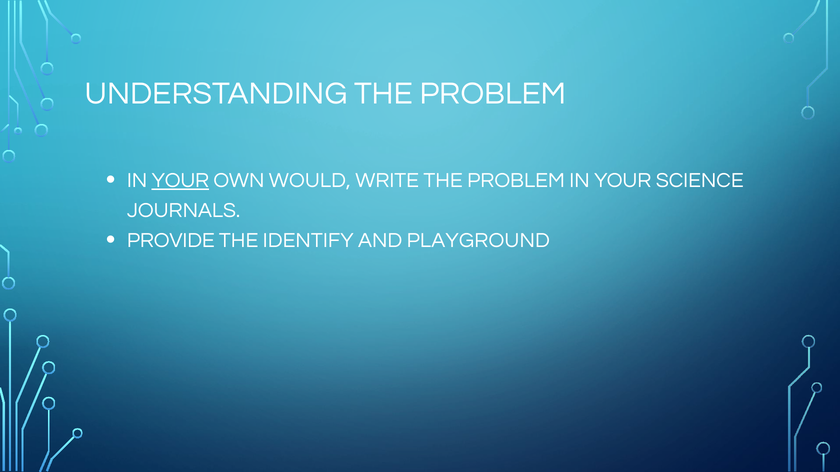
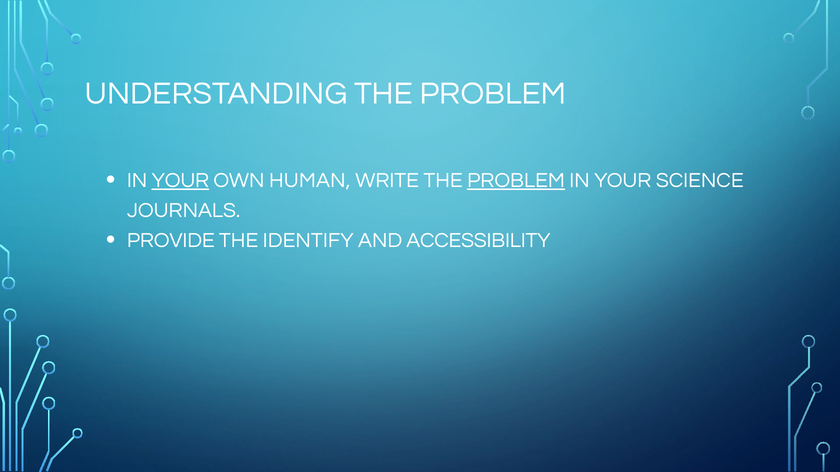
WOULD: WOULD -> HUMAN
PROBLEM at (516, 180) underline: none -> present
PLAYGROUND: PLAYGROUND -> ACCESSIBILITY
